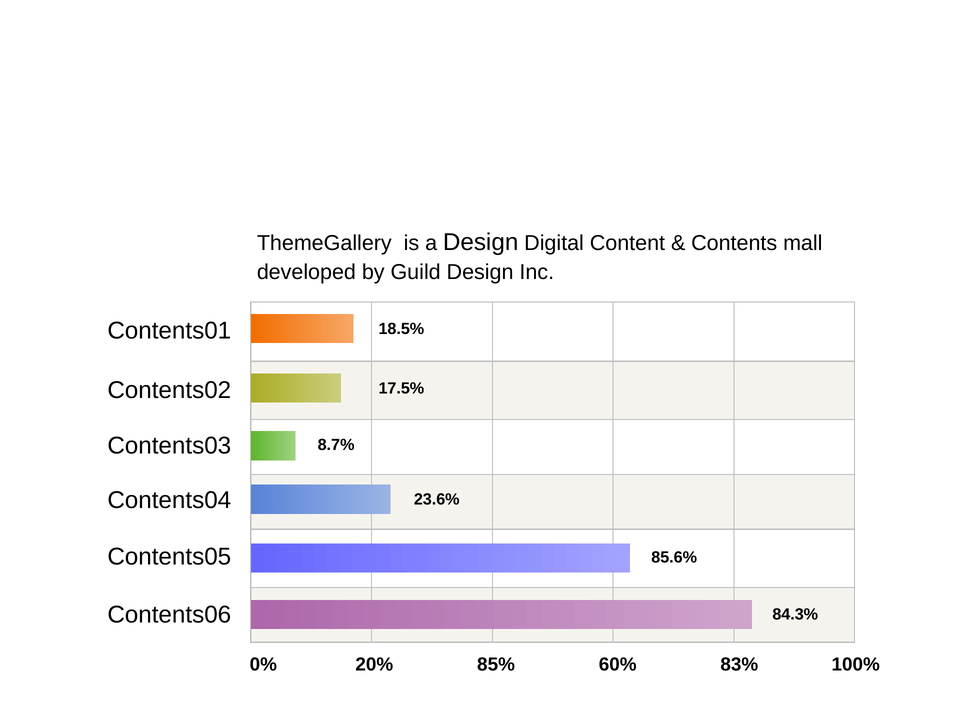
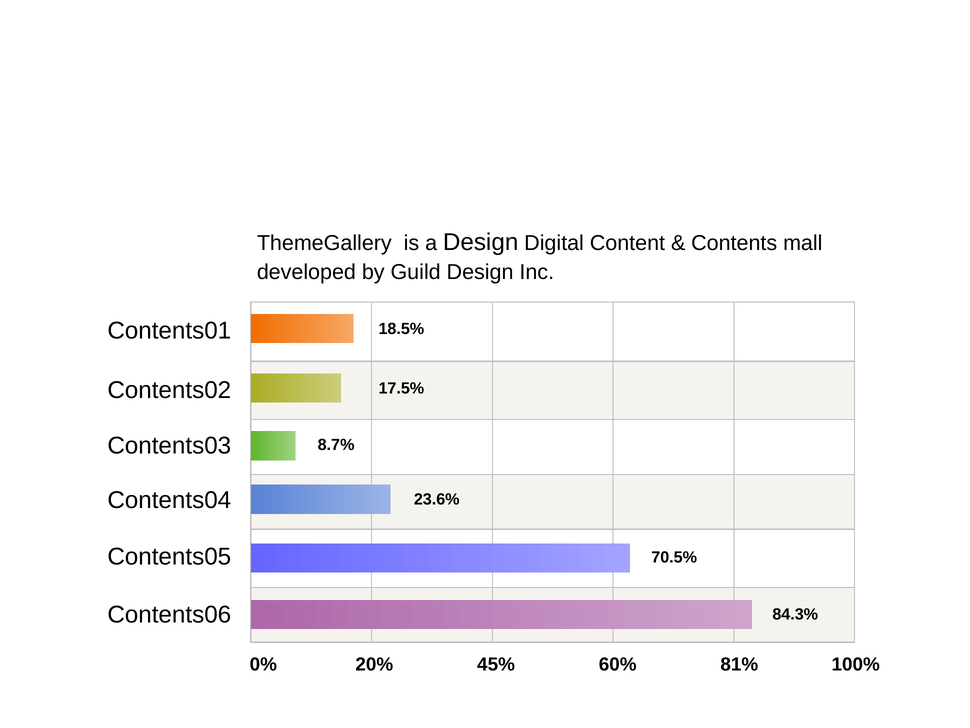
85.6%: 85.6% -> 70.5%
85%: 85% -> 45%
83%: 83% -> 81%
